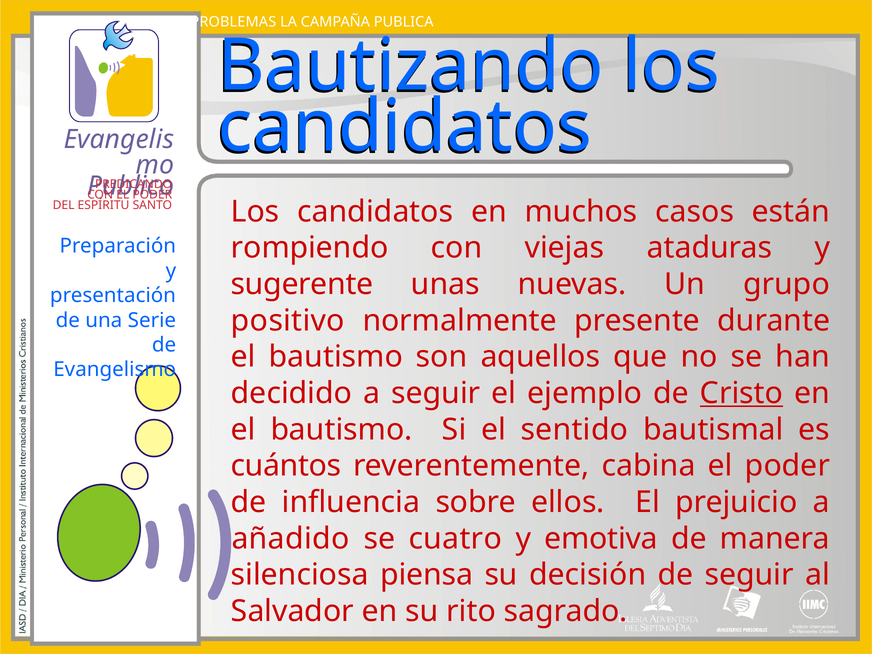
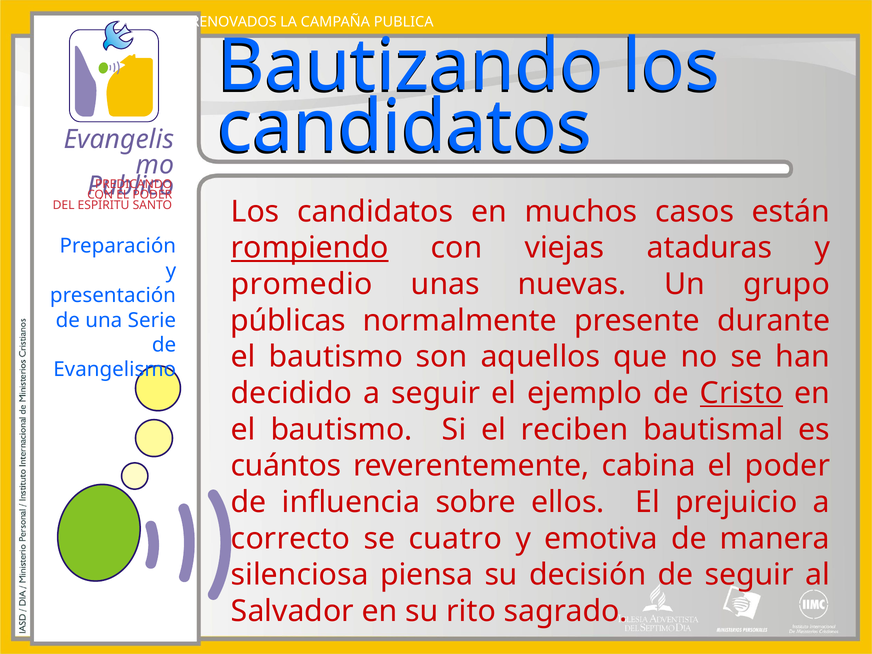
PROBLEMAS: PROBLEMAS -> RENOVADOS
rompiendo underline: none -> present
sugerente: sugerente -> promedio
positivo: positivo -> públicas
sentido: sentido -> reciben
añadido: añadido -> correcto
